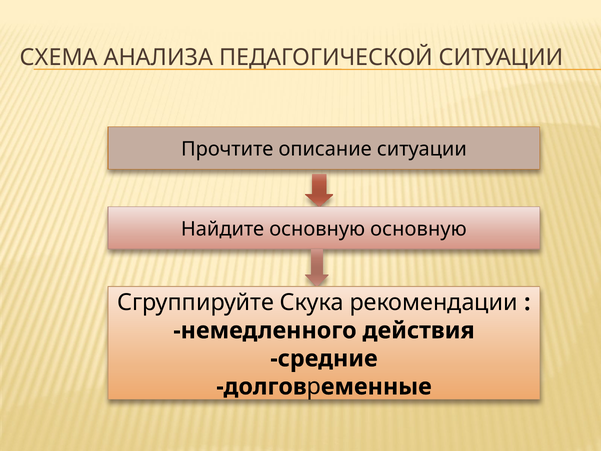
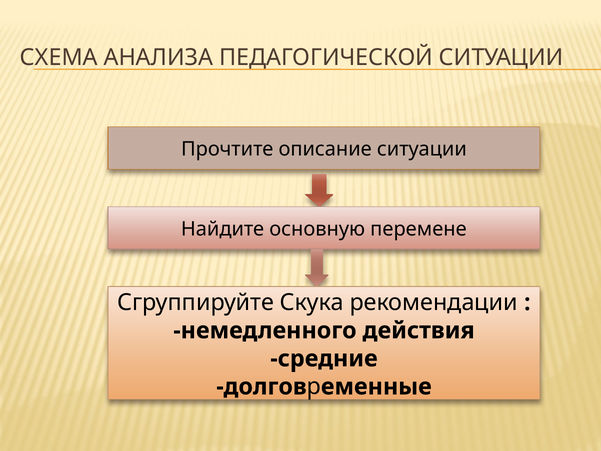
основную основную: основную -> перемене
